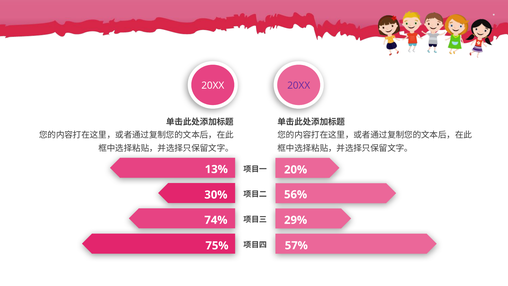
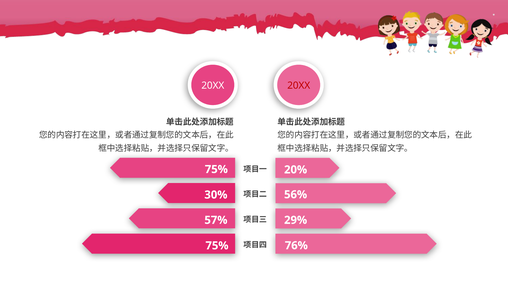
20XX at (299, 86) colour: purple -> red
13% at (216, 169): 13% -> 75%
74%: 74% -> 57%
57%: 57% -> 76%
